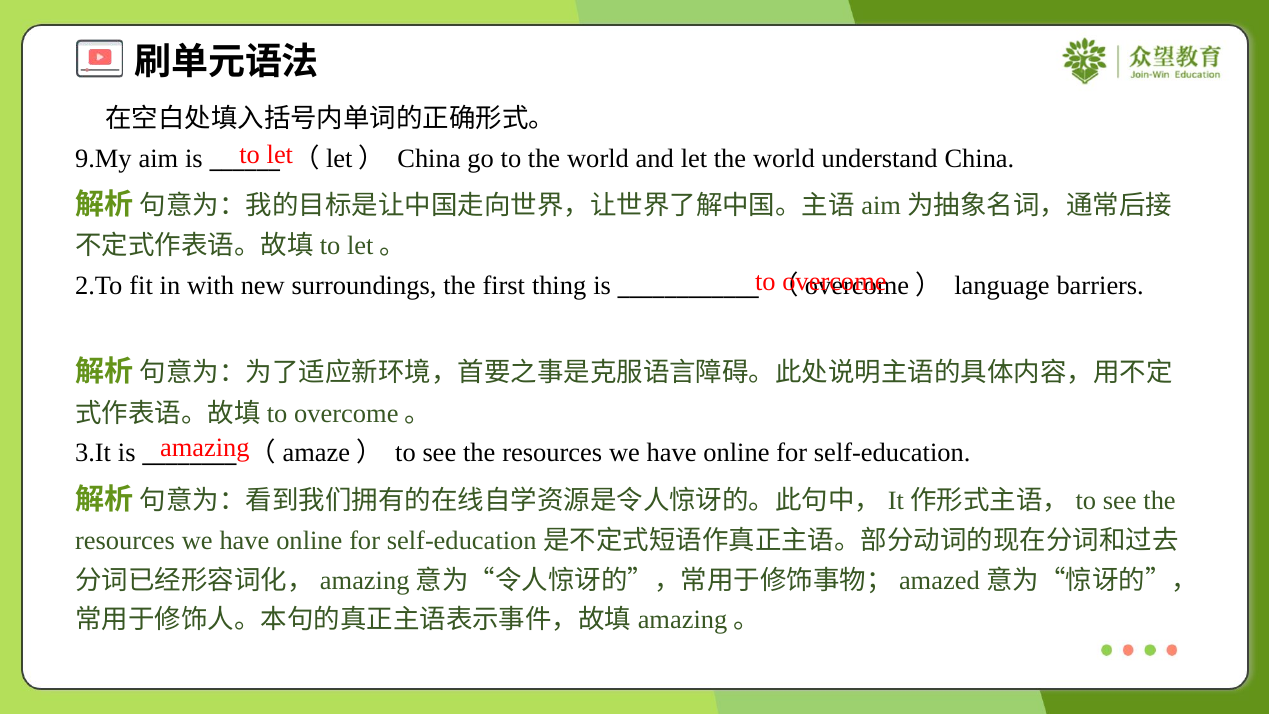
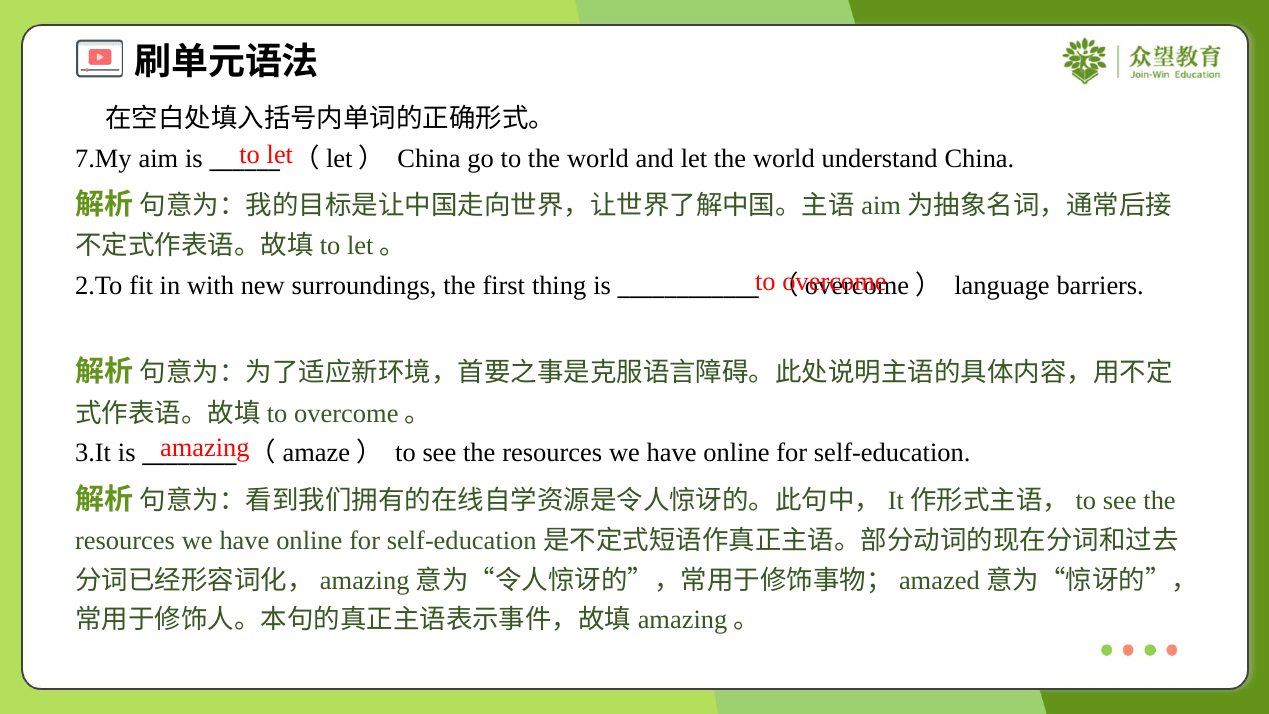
9.My: 9.My -> 7.My
